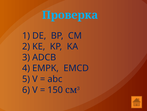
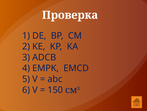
Проверка colour: light blue -> white
